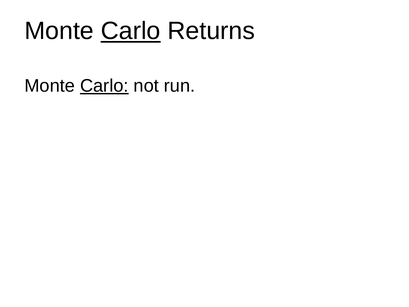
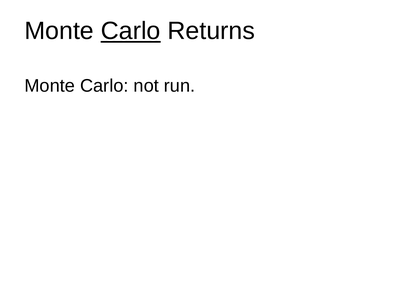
Carlo at (104, 86) underline: present -> none
